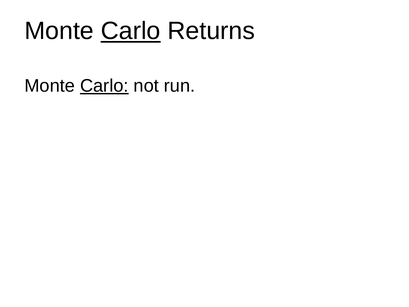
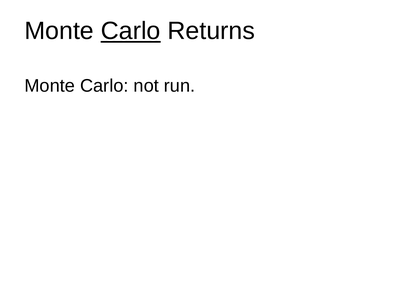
Carlo at (104, 86) underline: present -> none
